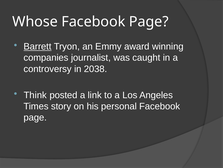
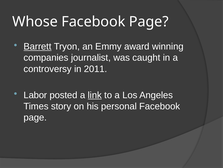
2038: 2038 -> 2011
Think: Think -> Labor
link underline: none -> present
